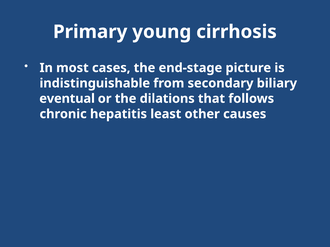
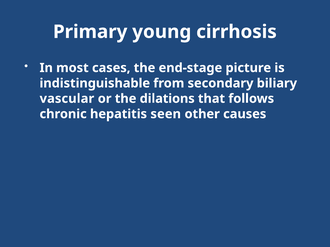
eventual: eventual -> vascular
least: least -> seen
